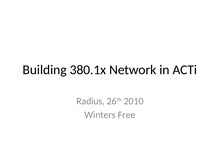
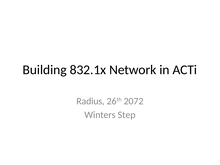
380.1x: 380.1x -> 832.1x
2010: 2010 -> 2072
Free: Free -> Step
